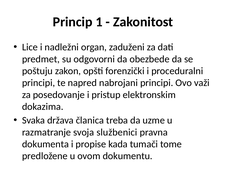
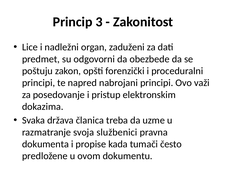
1: 1 -> 3
tome: tome -> često
